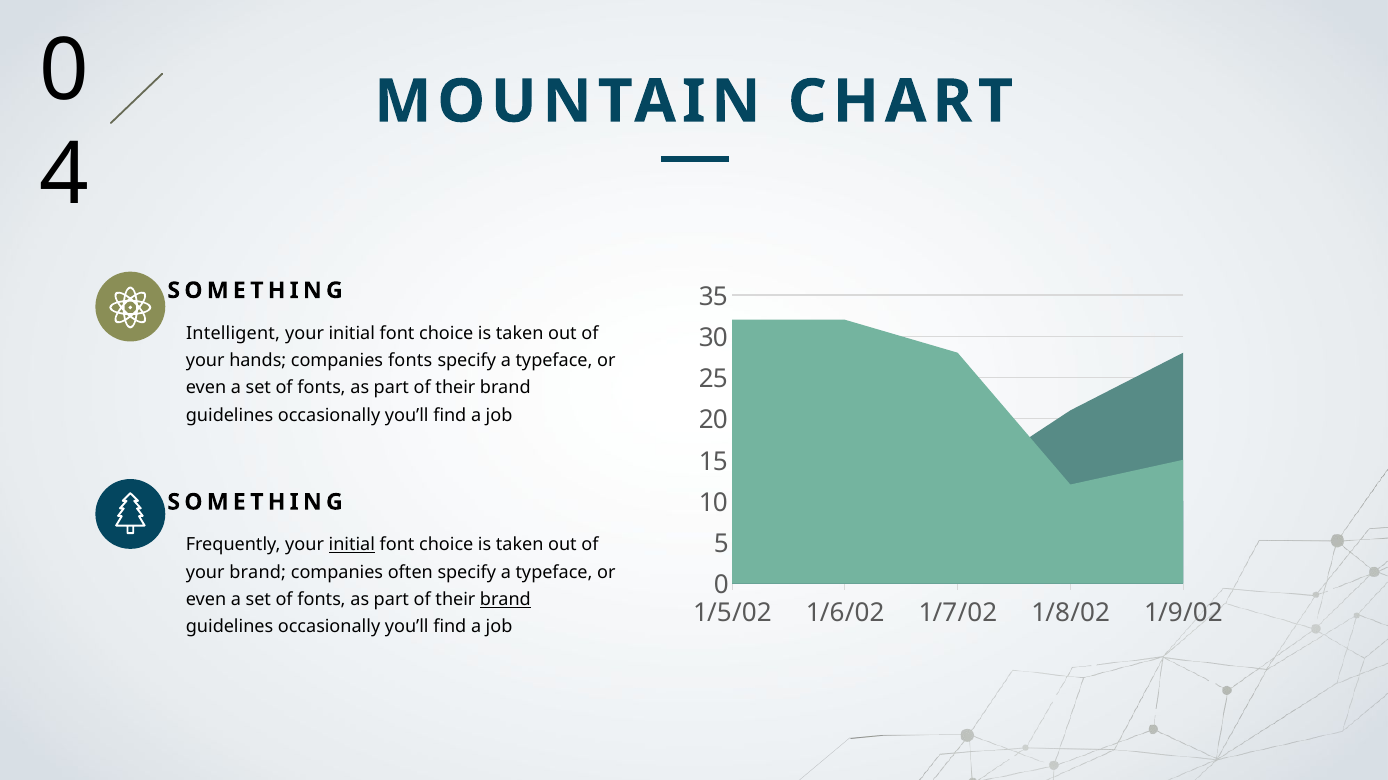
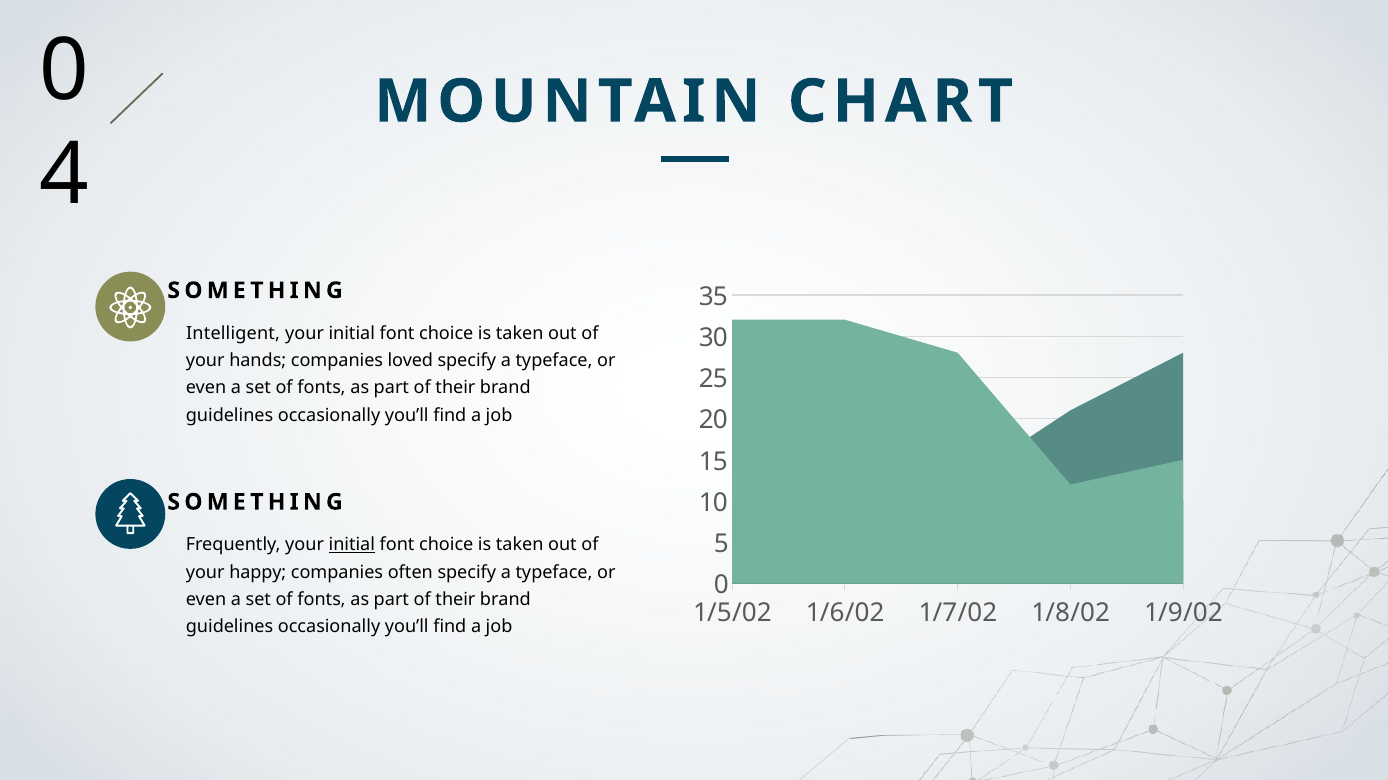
companies fonts: fonts -> loved
your brand: brand -> happy
brand at (505, 600) underline: present -> none
